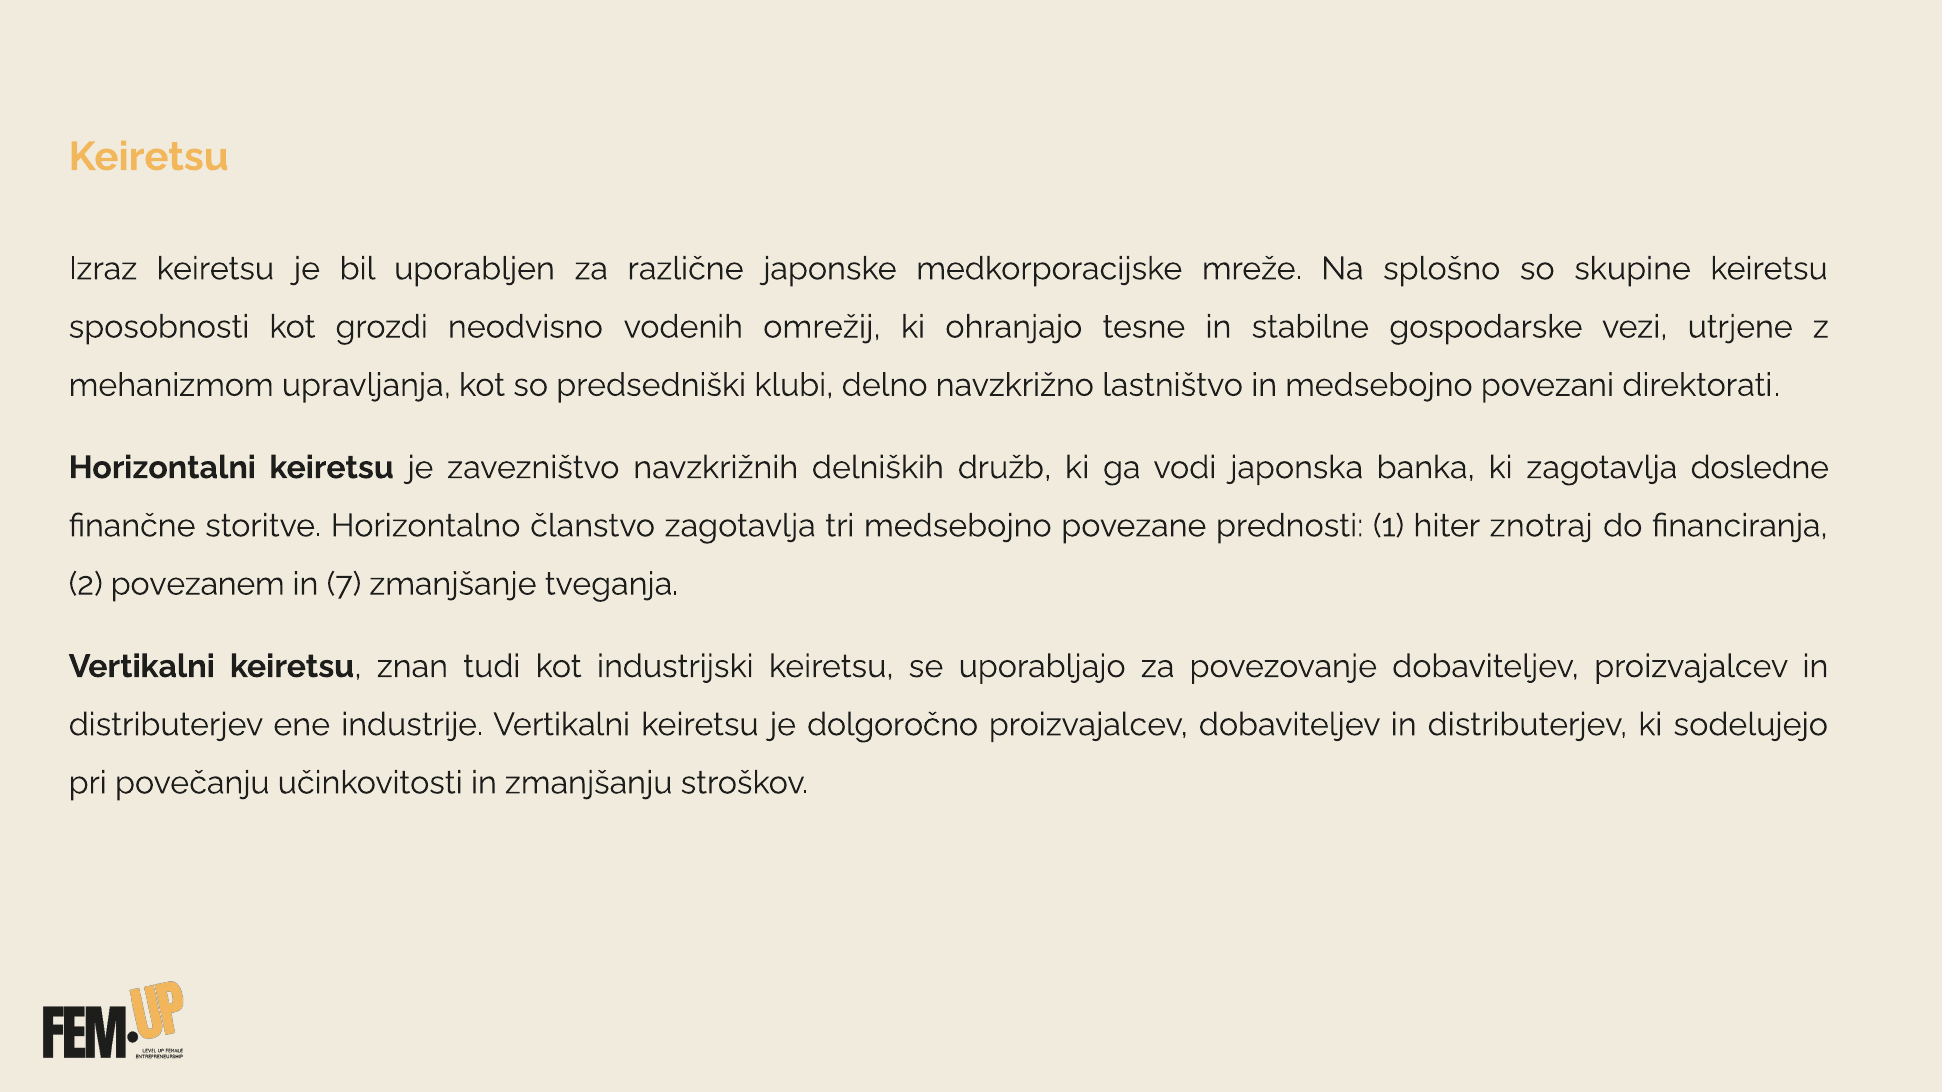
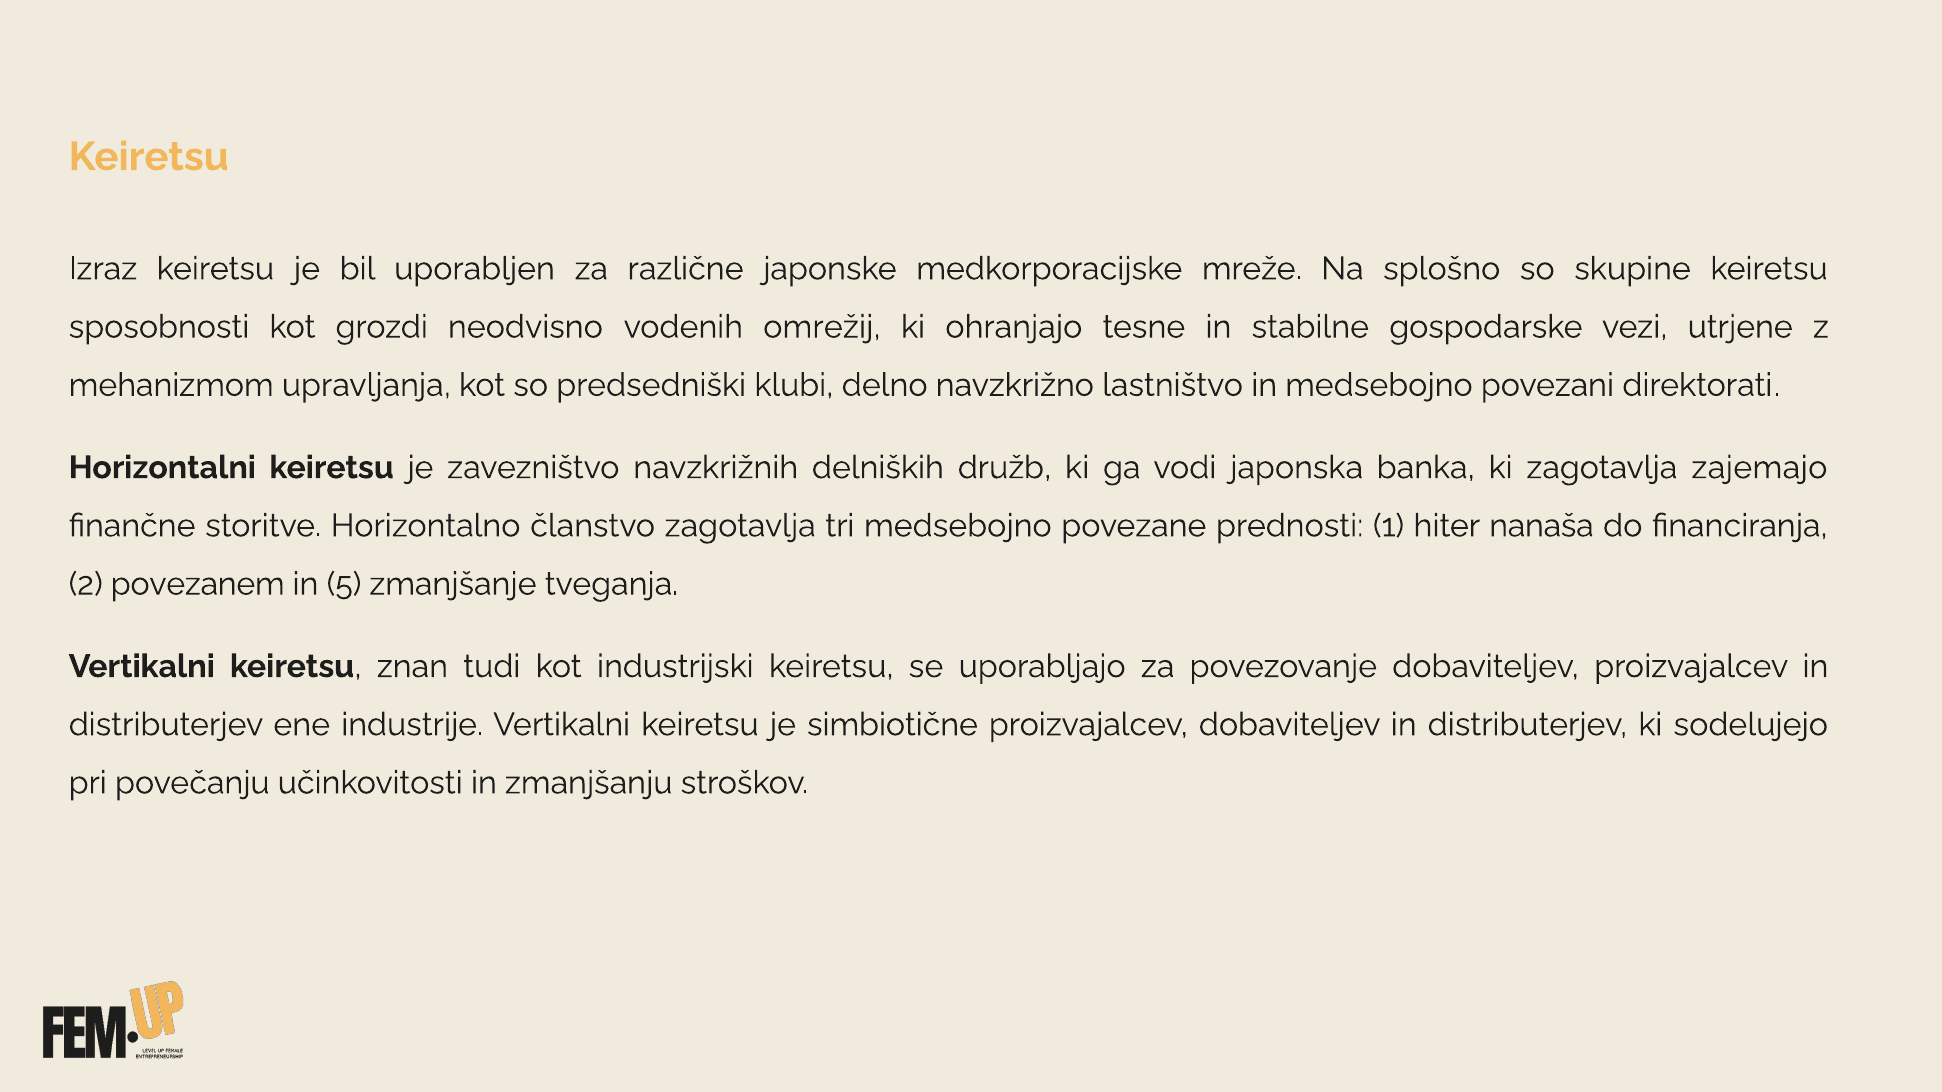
dosledne: dosledne -> zajemajo
znotraj: znotraj -> nanaša
7: 7 -> 5
dolgoročno: dolgoročno -> simbiotične
